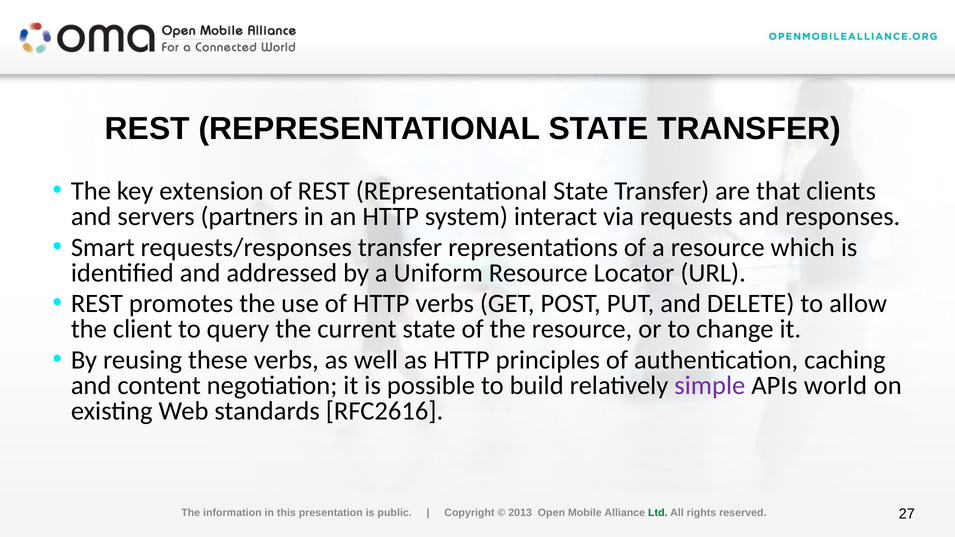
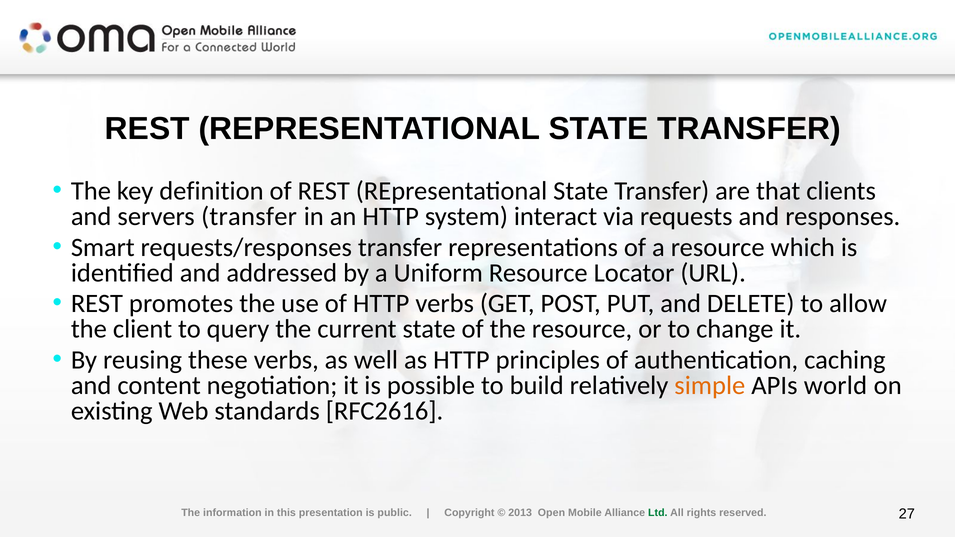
extension: extension -> definition
servers partners: partners -> transfer
simple colour: purple -> orange
